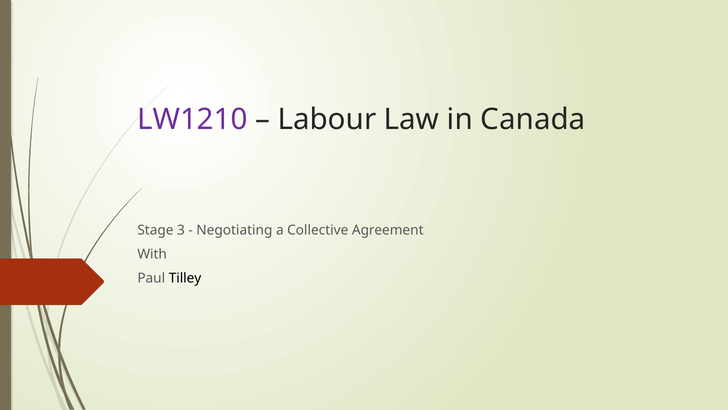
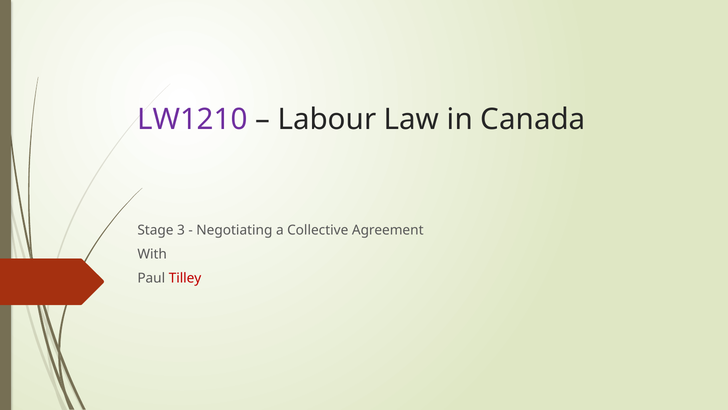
Tilley colour: black -> red
